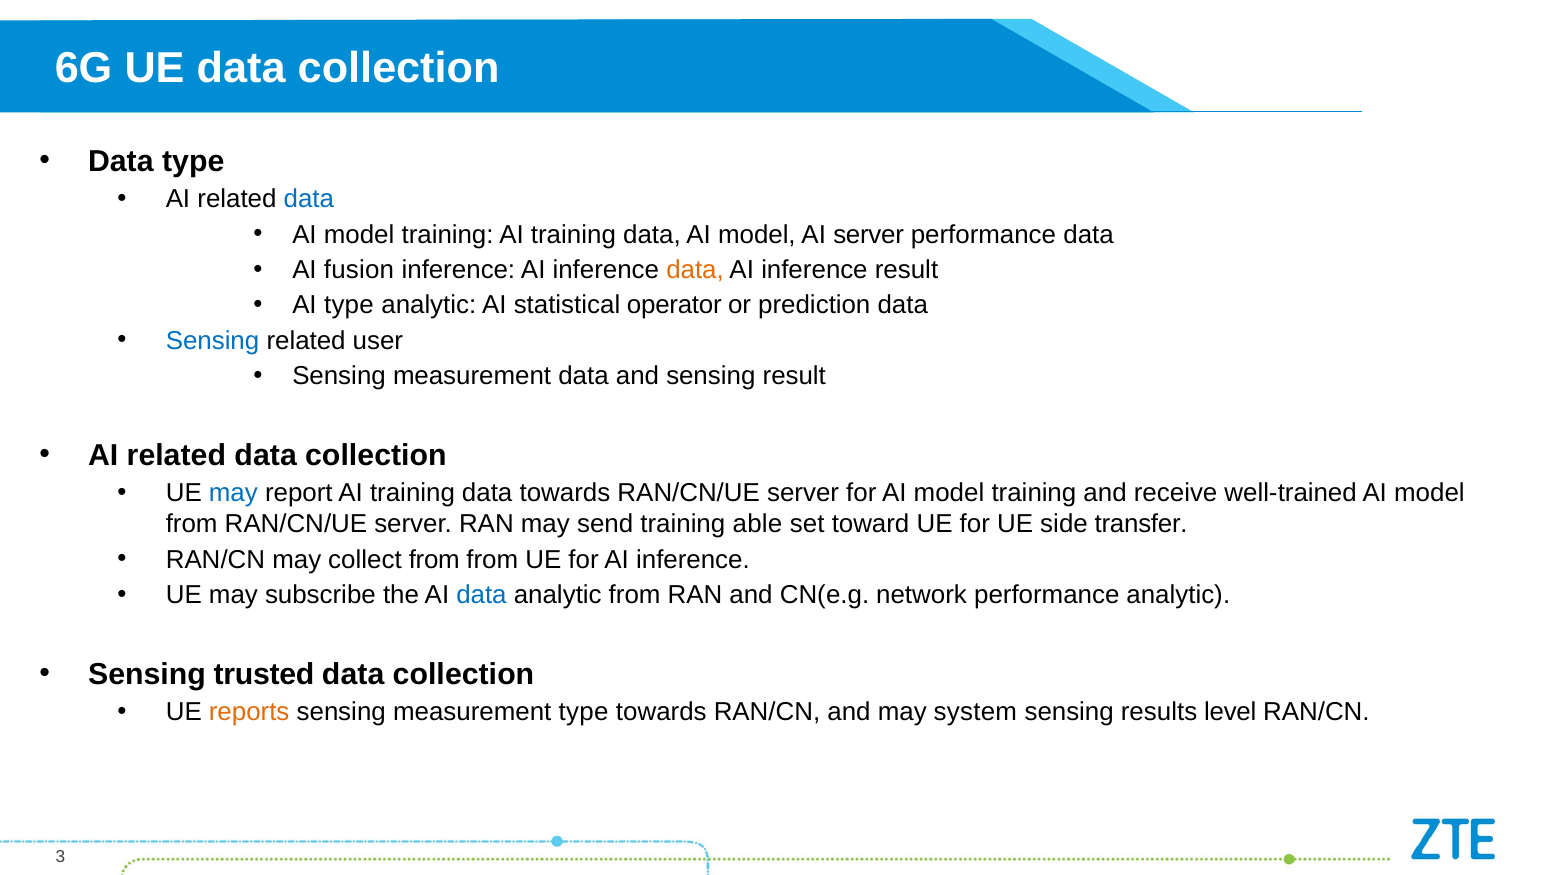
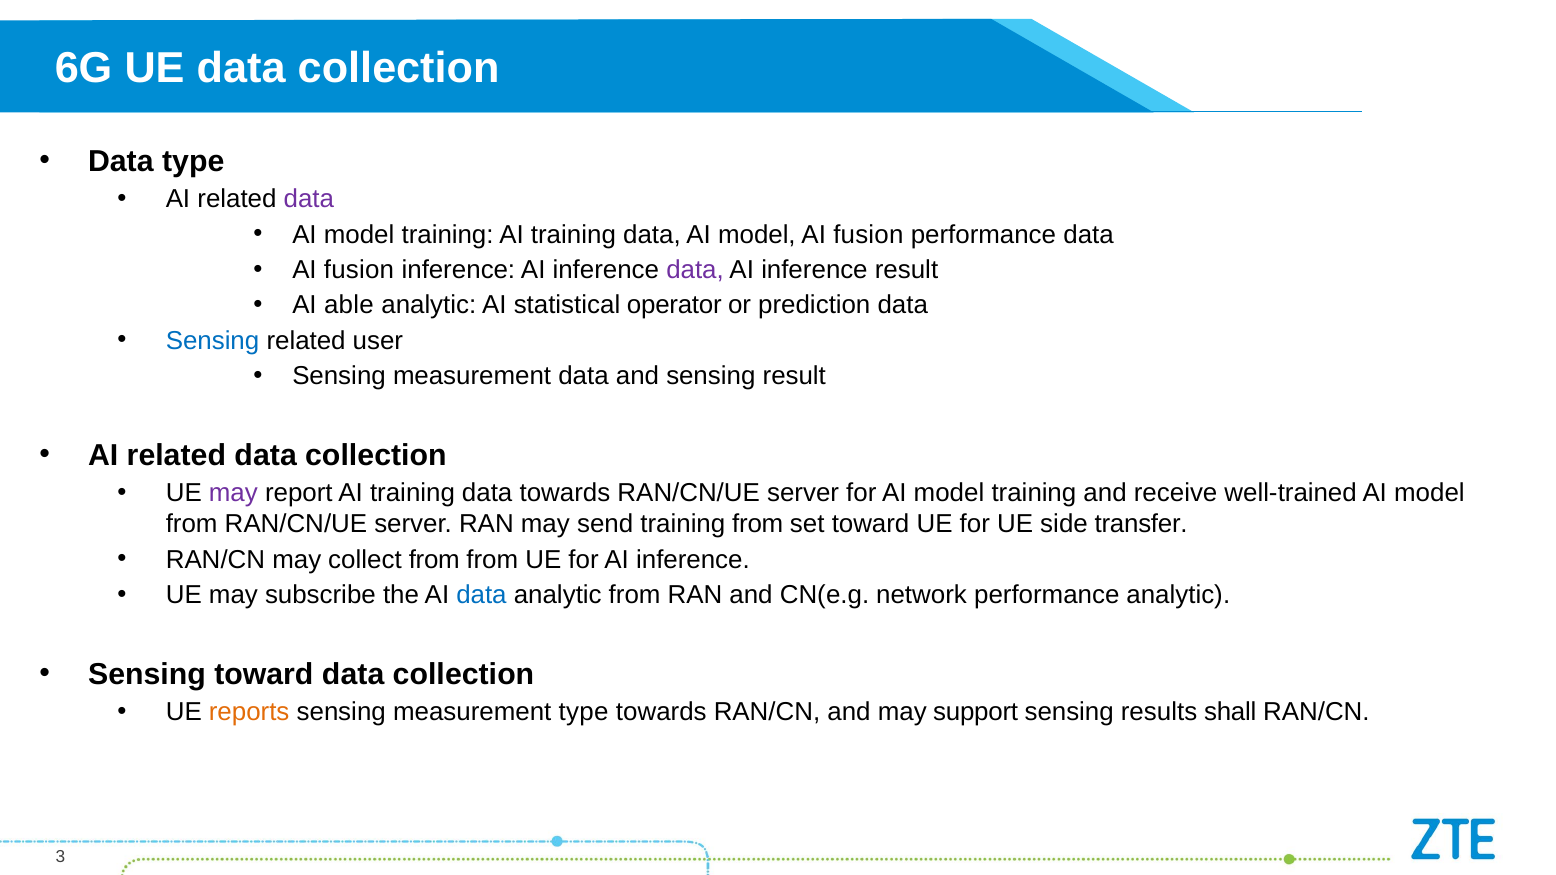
data at (309, 199) colour: blue -> purple
model AI server: server -> fusion
data at (695, 270) colour: orange -> purple
AI type: type -> able
may at (233, 493) colour: blue -> purple
training able: able -> from
Sensing trusted: trusted -> toward
system: system -> support
level: level -> shall
